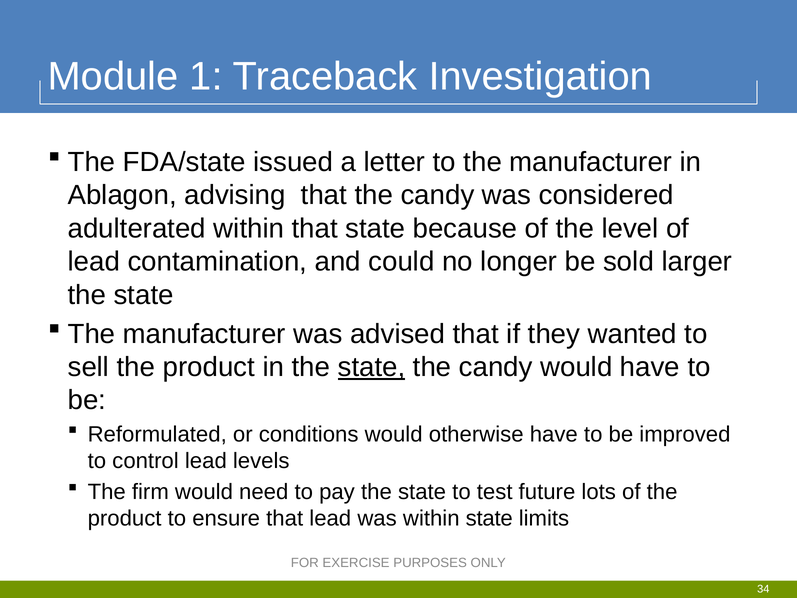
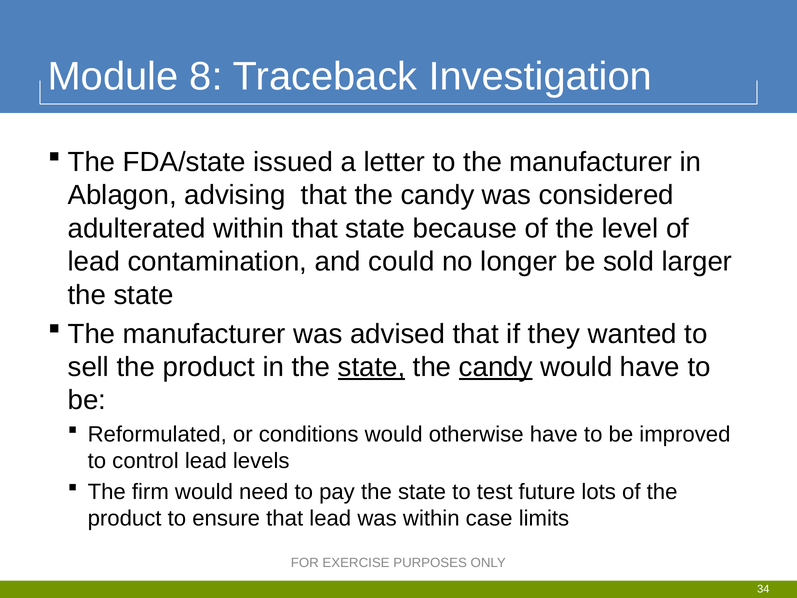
1: 1 -> 8
candy at (496, 367) underline: none -> present
within state: state -> case
